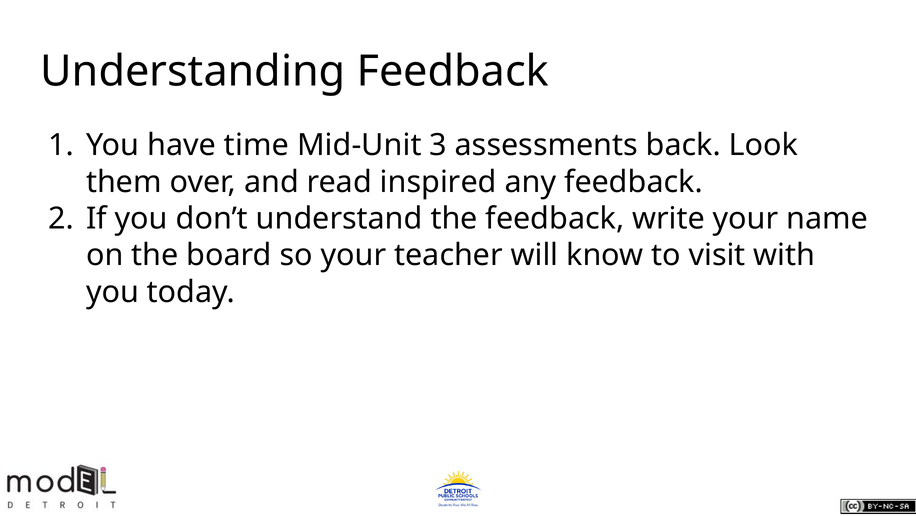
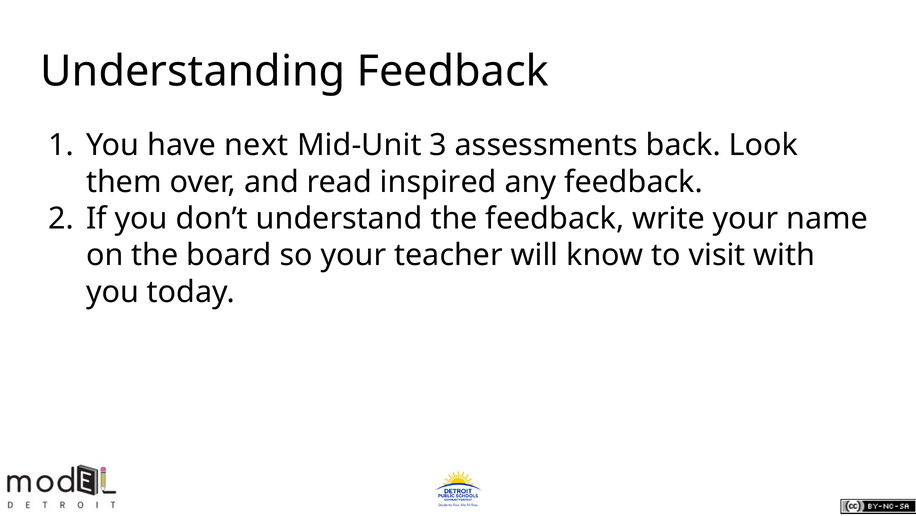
time: time -> next
